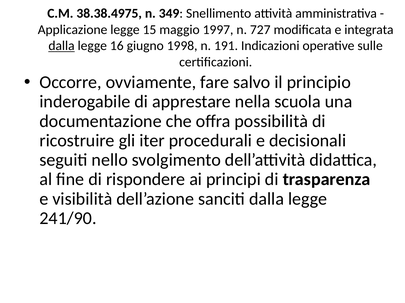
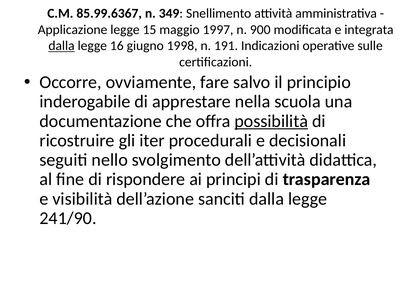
38.38.4975: 38.38.4975 -> 85.99.6367
727: 727 -> 900
possibilità underline: none -> present
